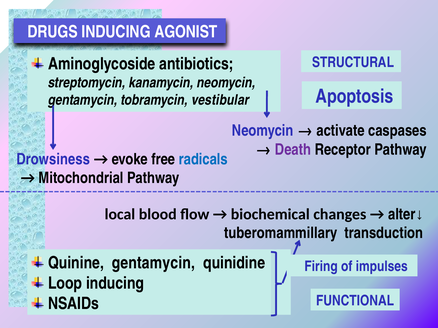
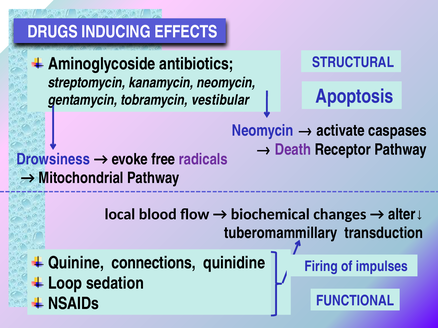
AGONIST: AGONIST -> EFFECTS
radicals colour: blue -> purple
Quinine gentamycin: gentamycin -> connections
Loop inducing: inducing -> sedation
